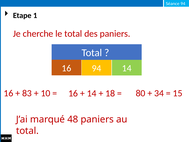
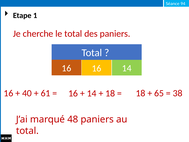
94 at (97, 68): 94 -> 16
83: 83 -> 40
10: 10 -> 61
80 at (141, 93): 80 -> 18
34: 34 -> 65
15: 15 -> 38
